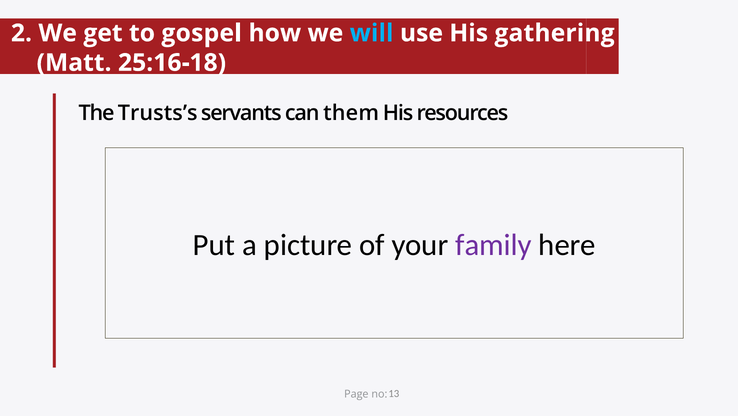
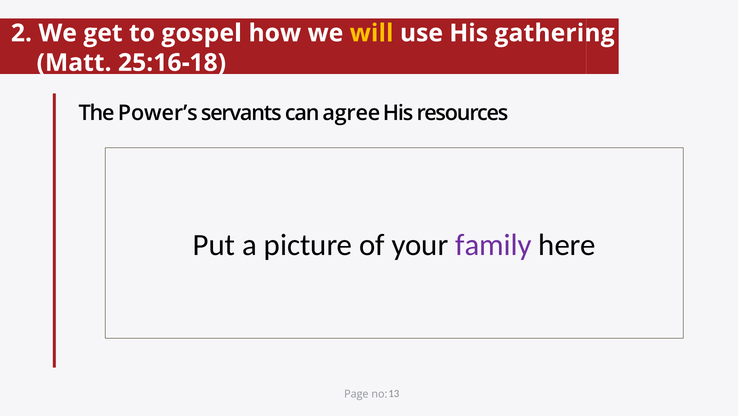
will colour: light blue -> yellow
Trusts’s: Trusts’s -> Power’s
them: them -> agree
